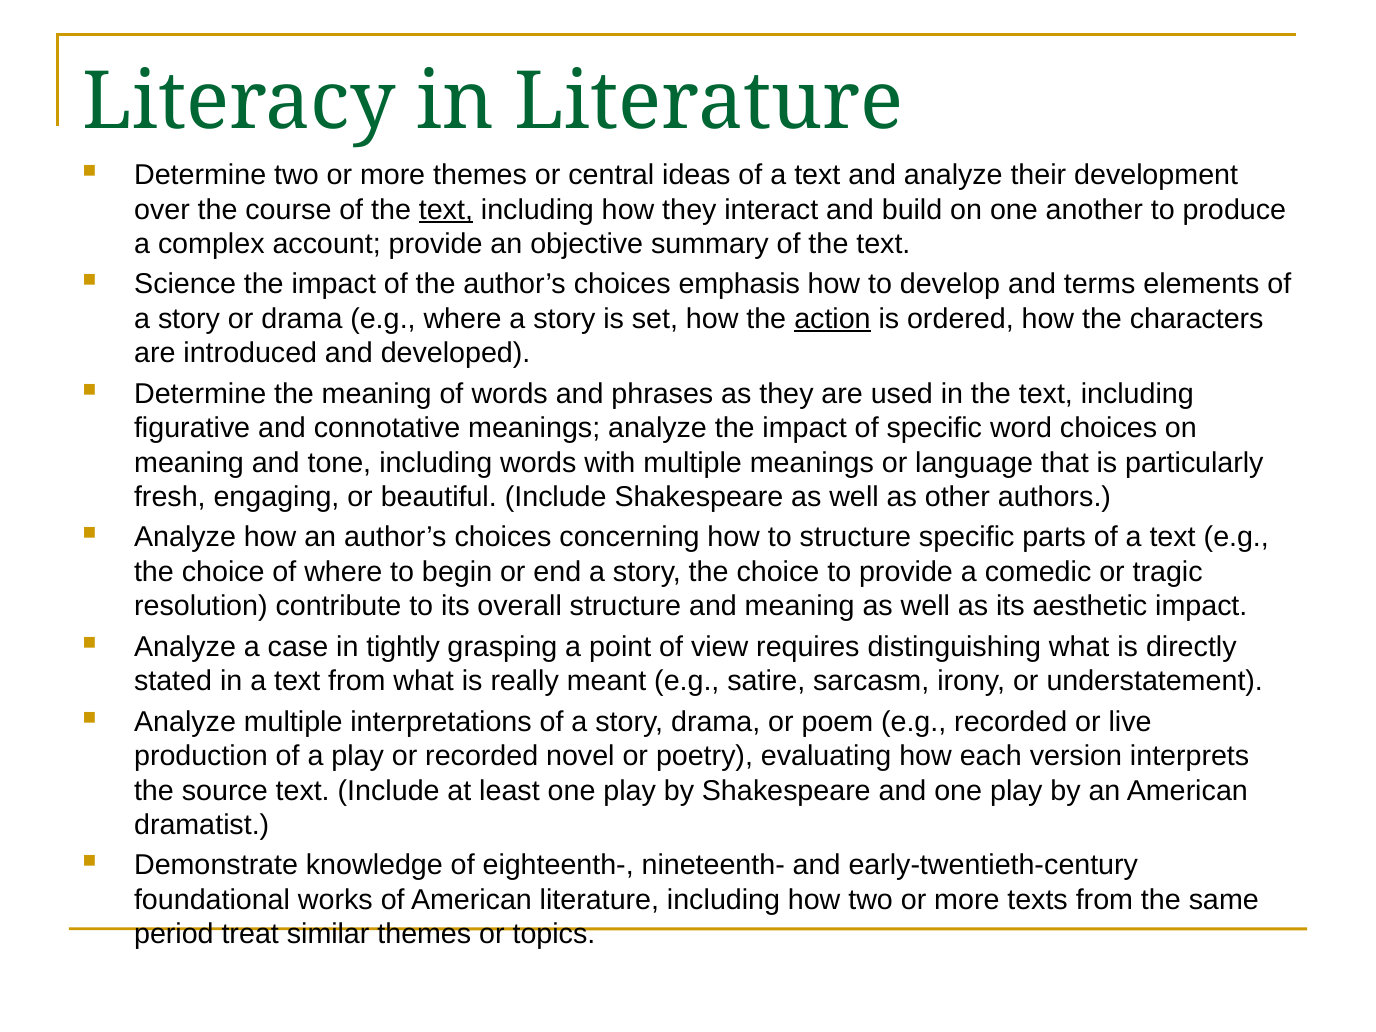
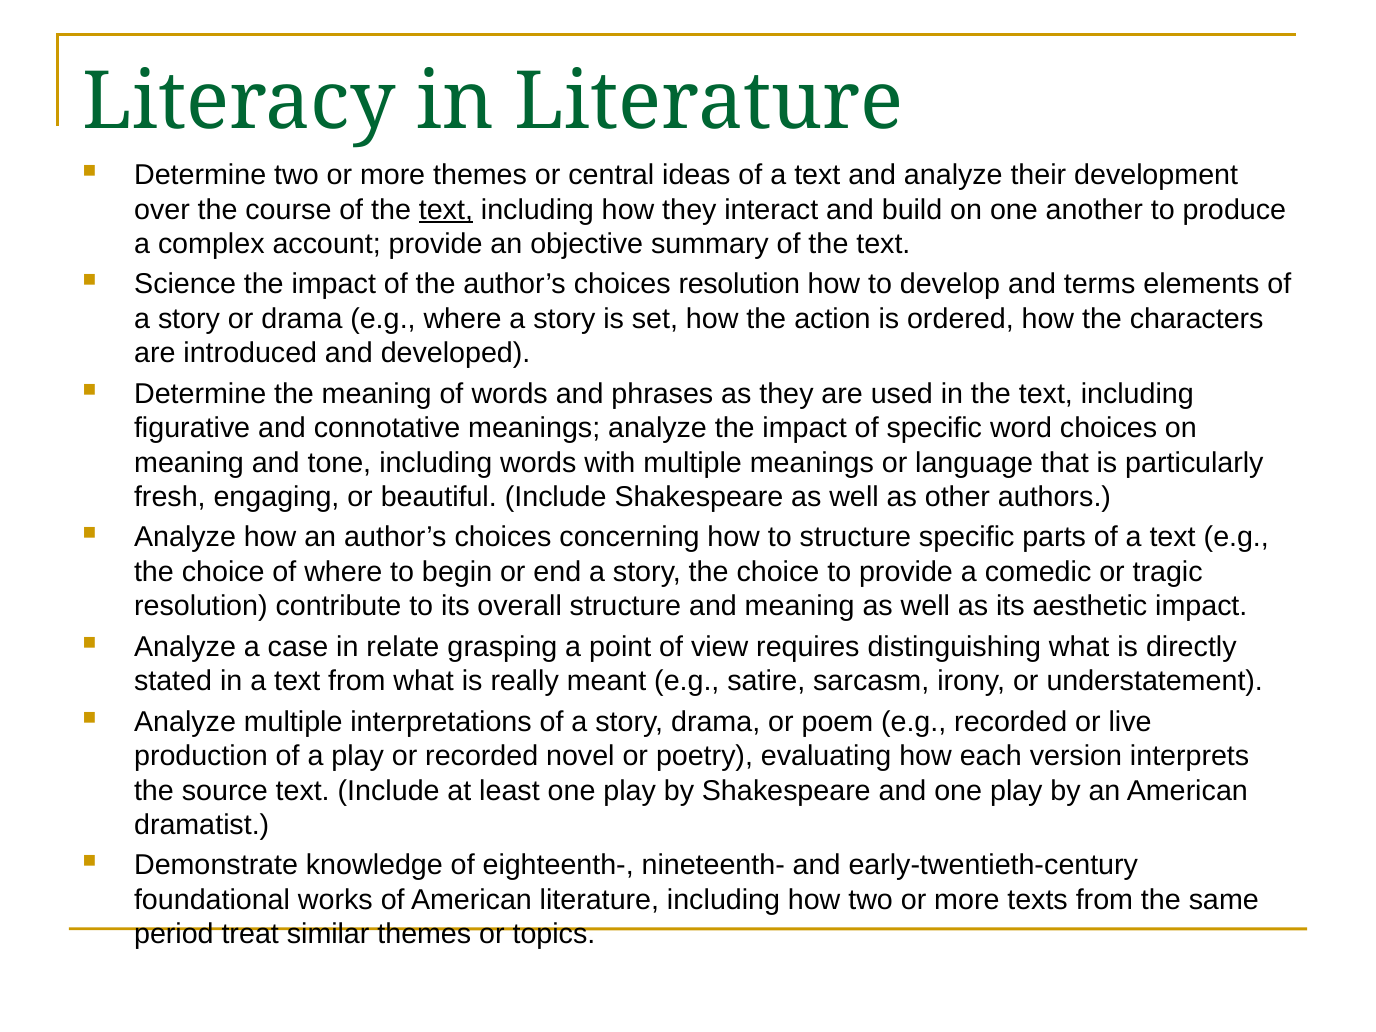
choices emphasis: emphasis -> resolution
action underline: present -> none
tightly: tightly -> relate
